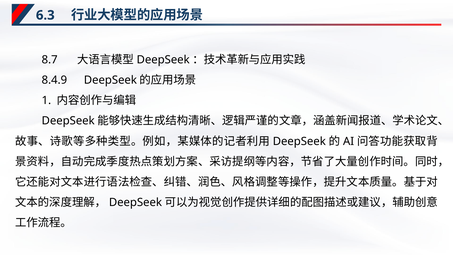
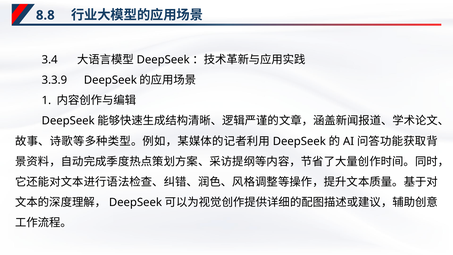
6.3: 6.3 -> 8.8
8.7: 8.7 -> 3.4
8.4.9: 8.4.9 -> 3.3.9
